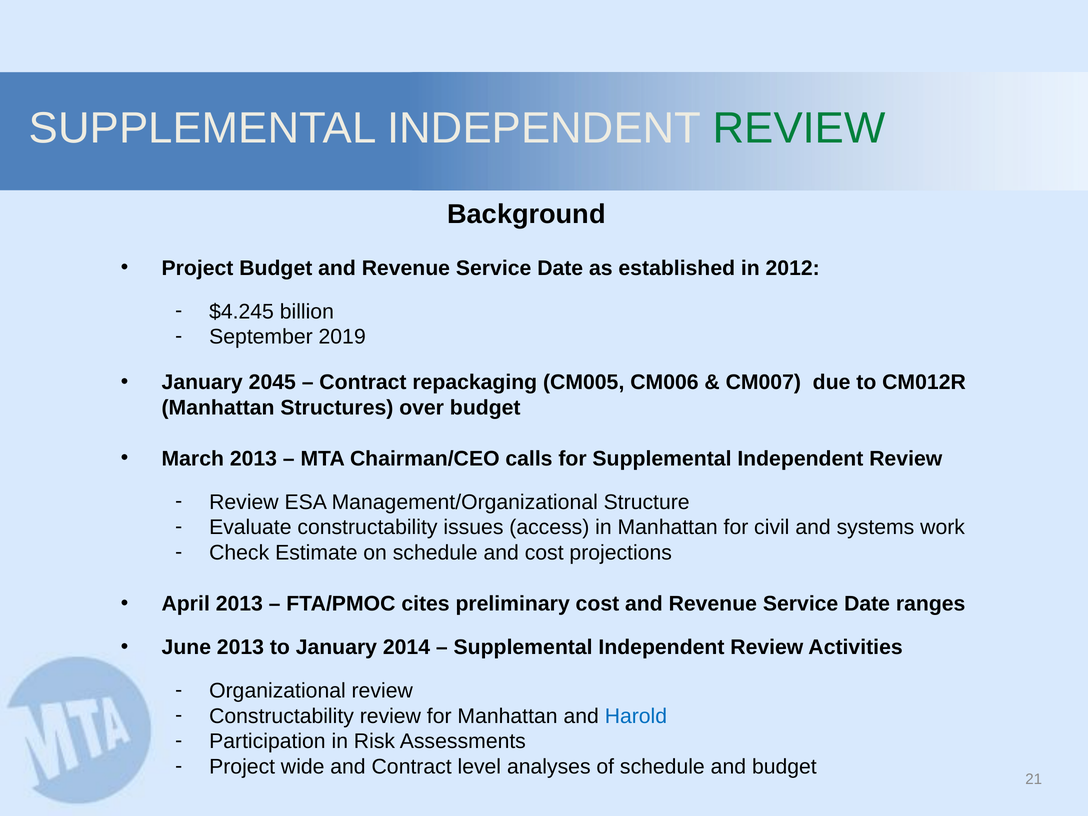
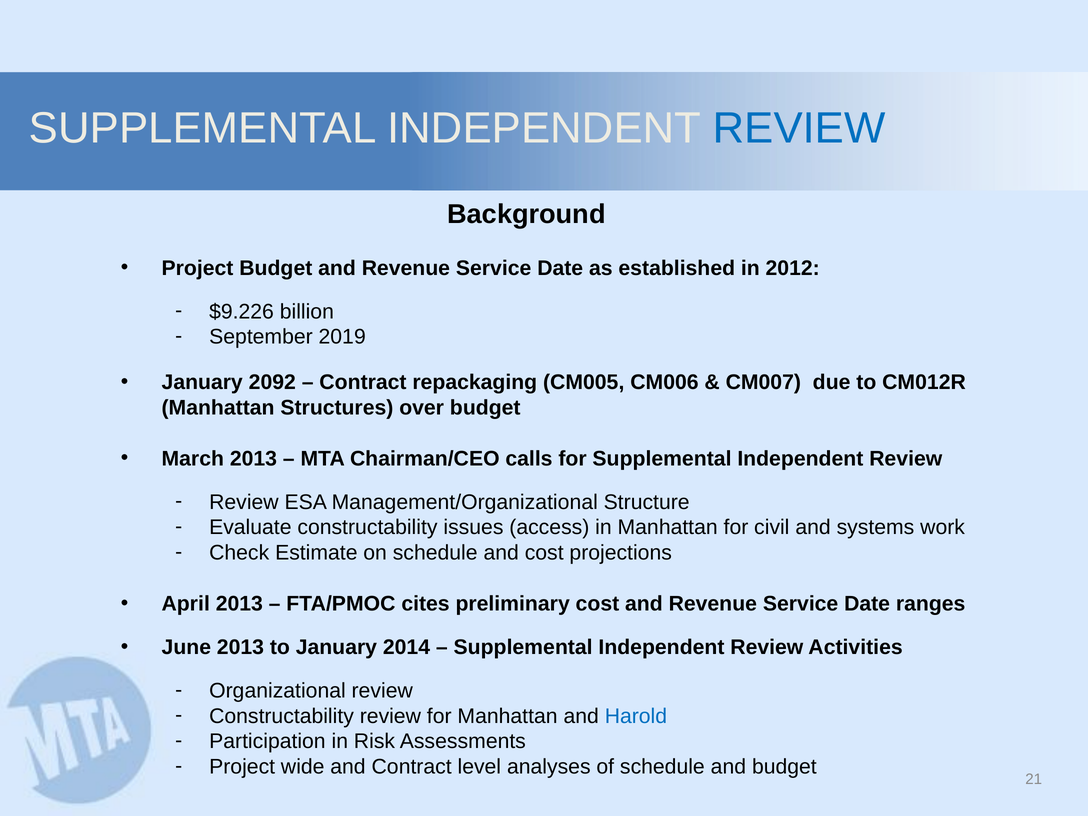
REVIEW at (799, 128) colour: green -> blue
$4.245: $4.245 -> $9.226
2045: 2045 -> 2092
